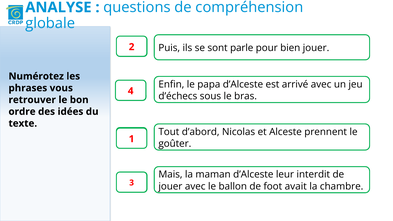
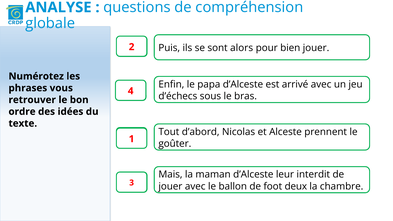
parle: parle -> alors
avait: avait -> deux
